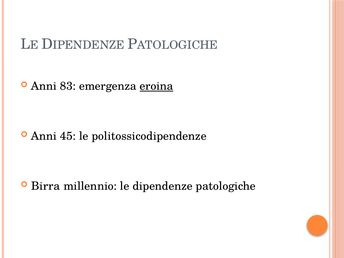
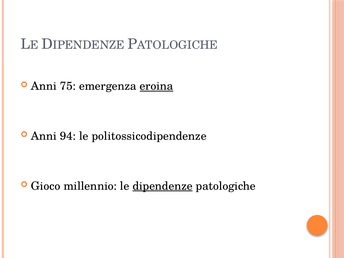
83: 83 -> 75
45: 45 -> 94
Birra: Birra -> Gioco
dipendenze underline: none -> present
